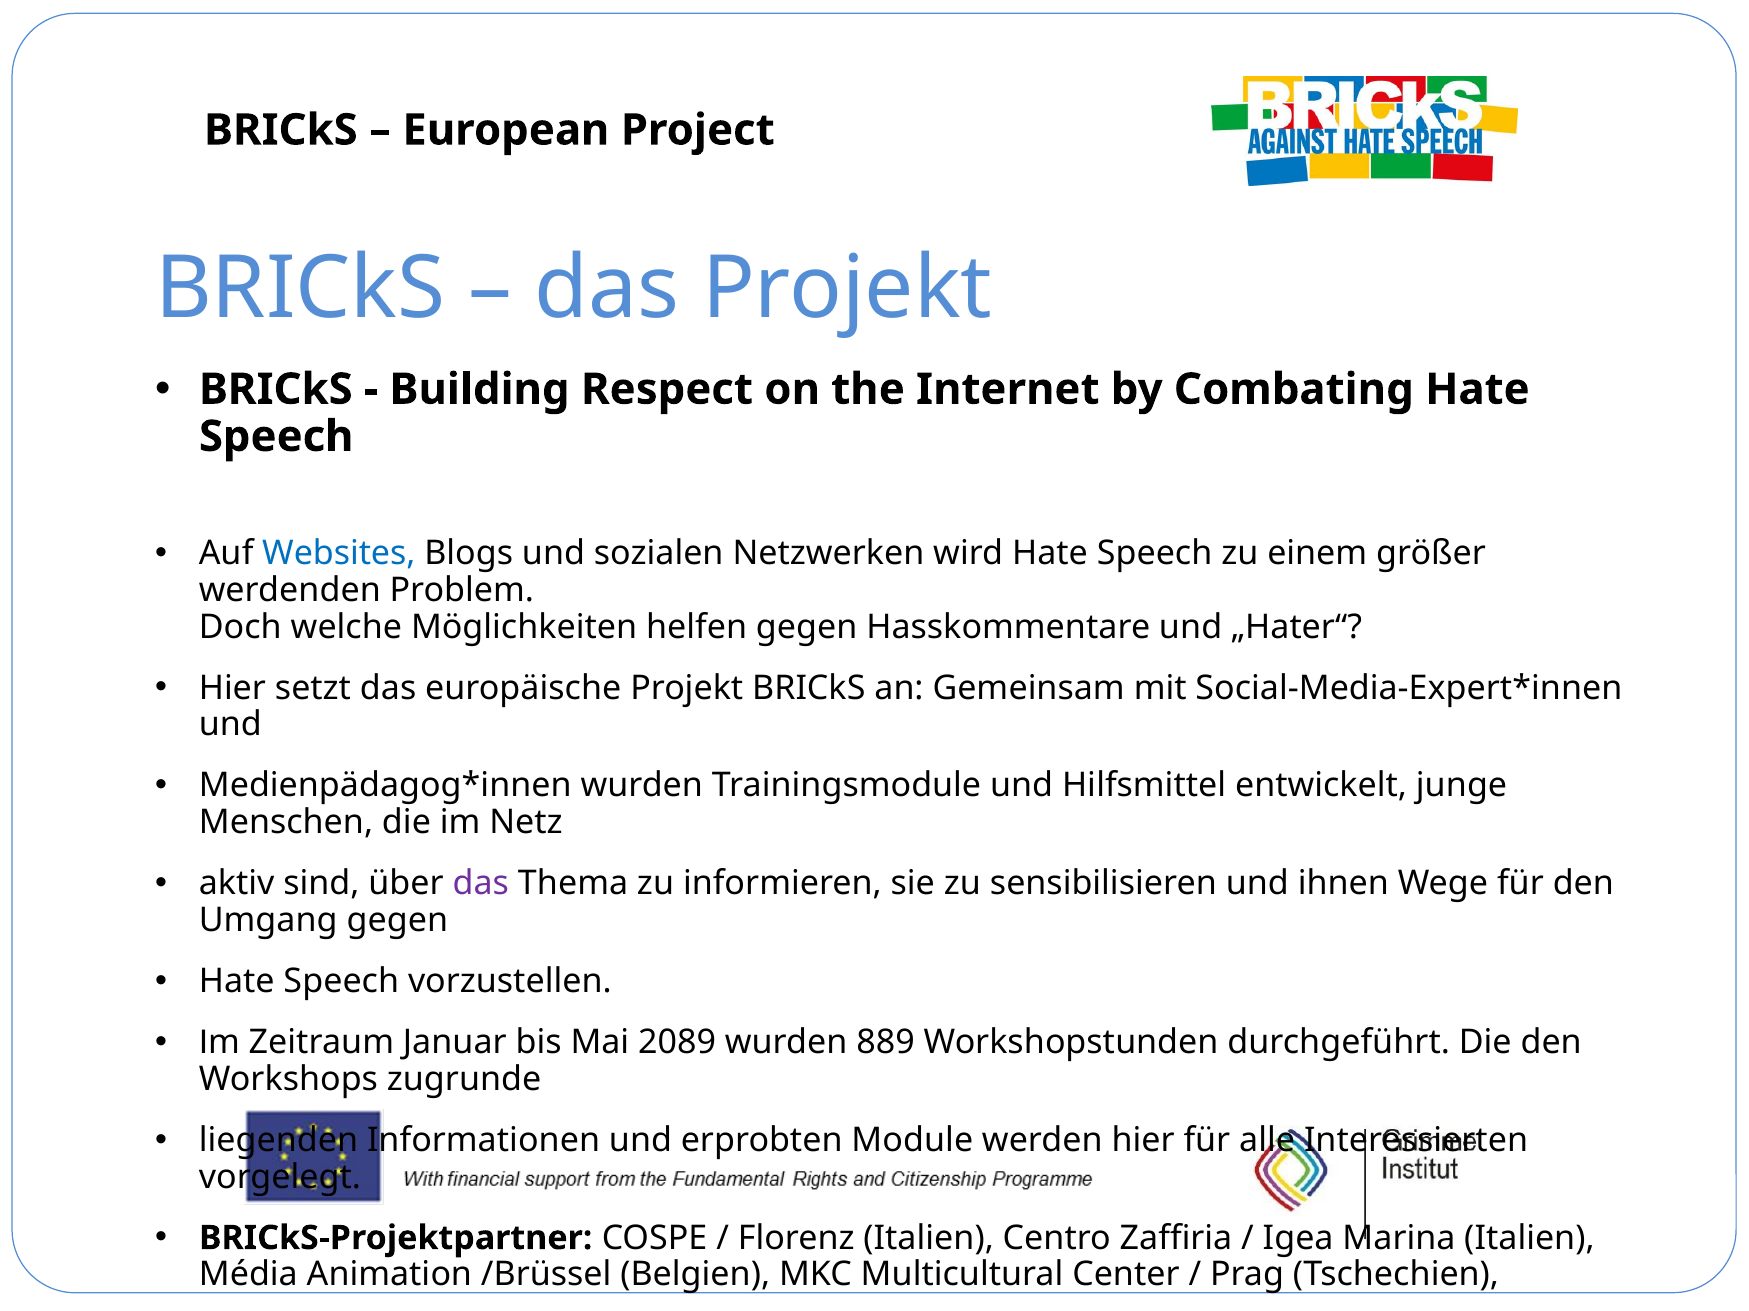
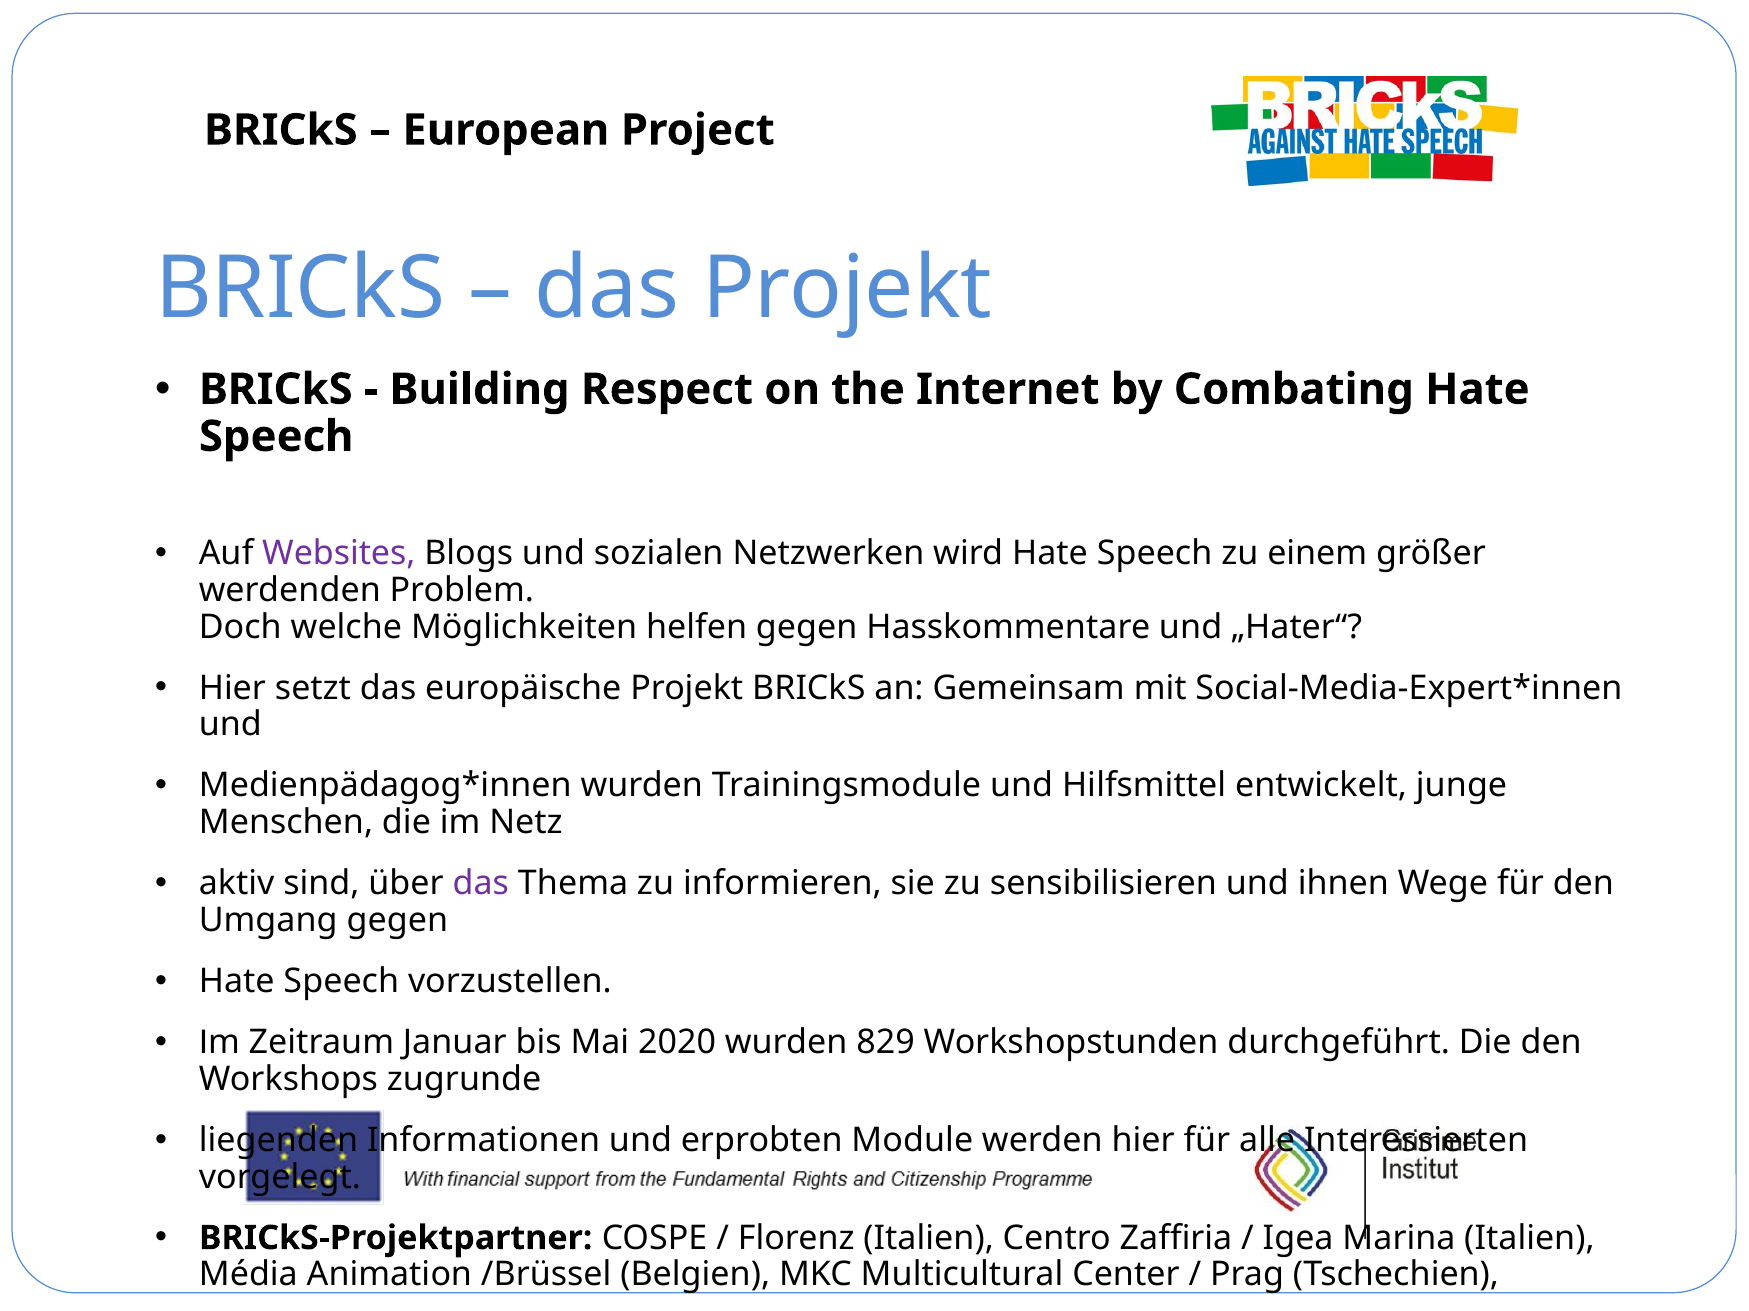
Websites colour: blue -> purple
2089: 2089 -> 2020
889: 889 -> 829
